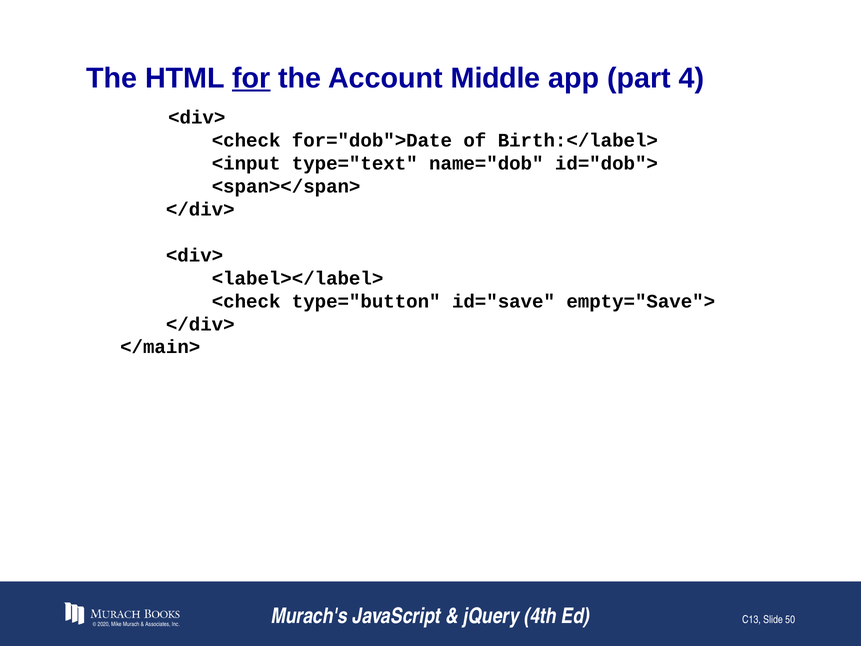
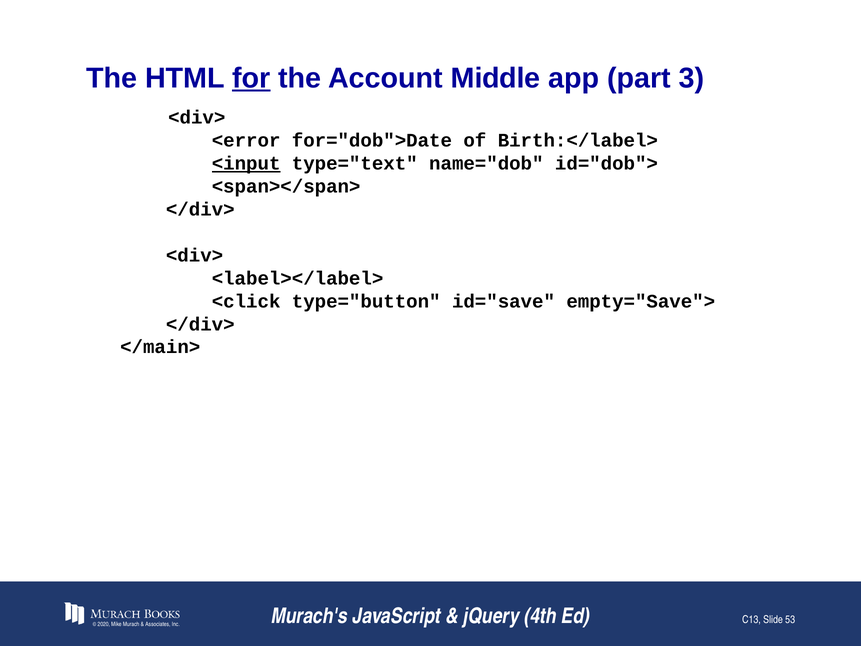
4: 4 -> 3
<check at (246, 141): <check -> <error
<input underline: none -> present
<check at (246, 301): <check -> <click
50: 50 -> 53
